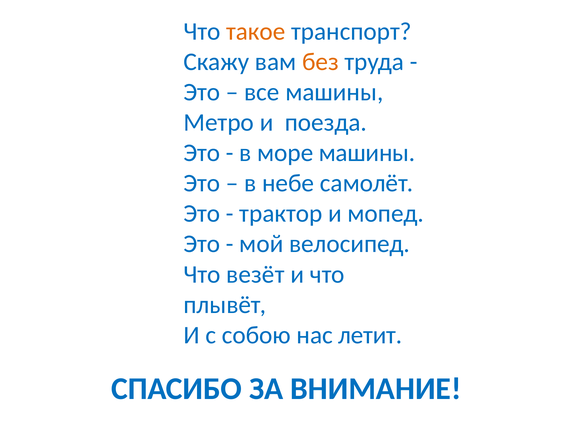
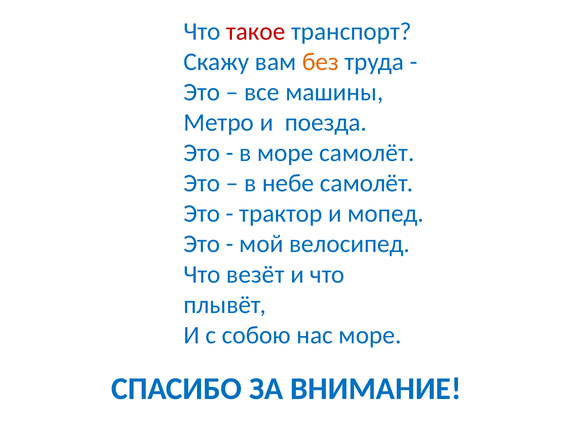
такое colour: orange -> red
море машины: машины -> самолёт
нас летит: летит -> море
